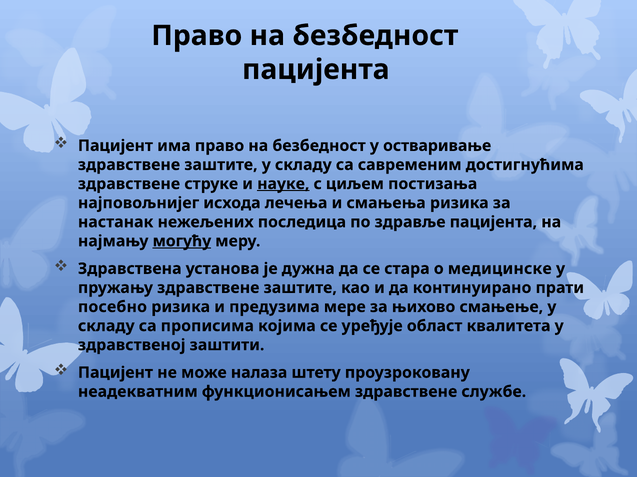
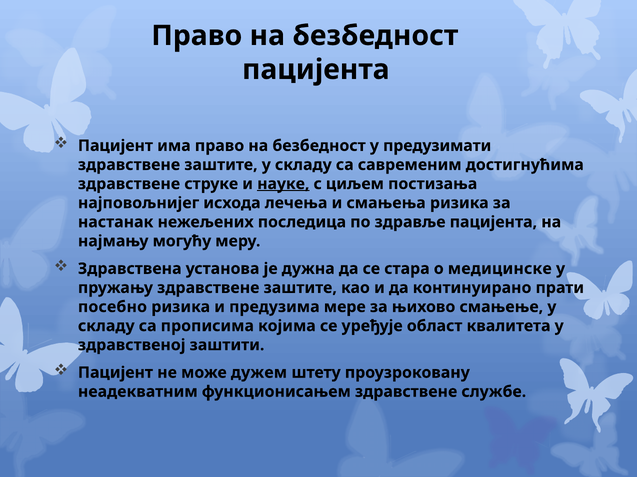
остваривање: остваривање -> предузимати
могућу underline: present -> none
налаза: налаза -> дужем
